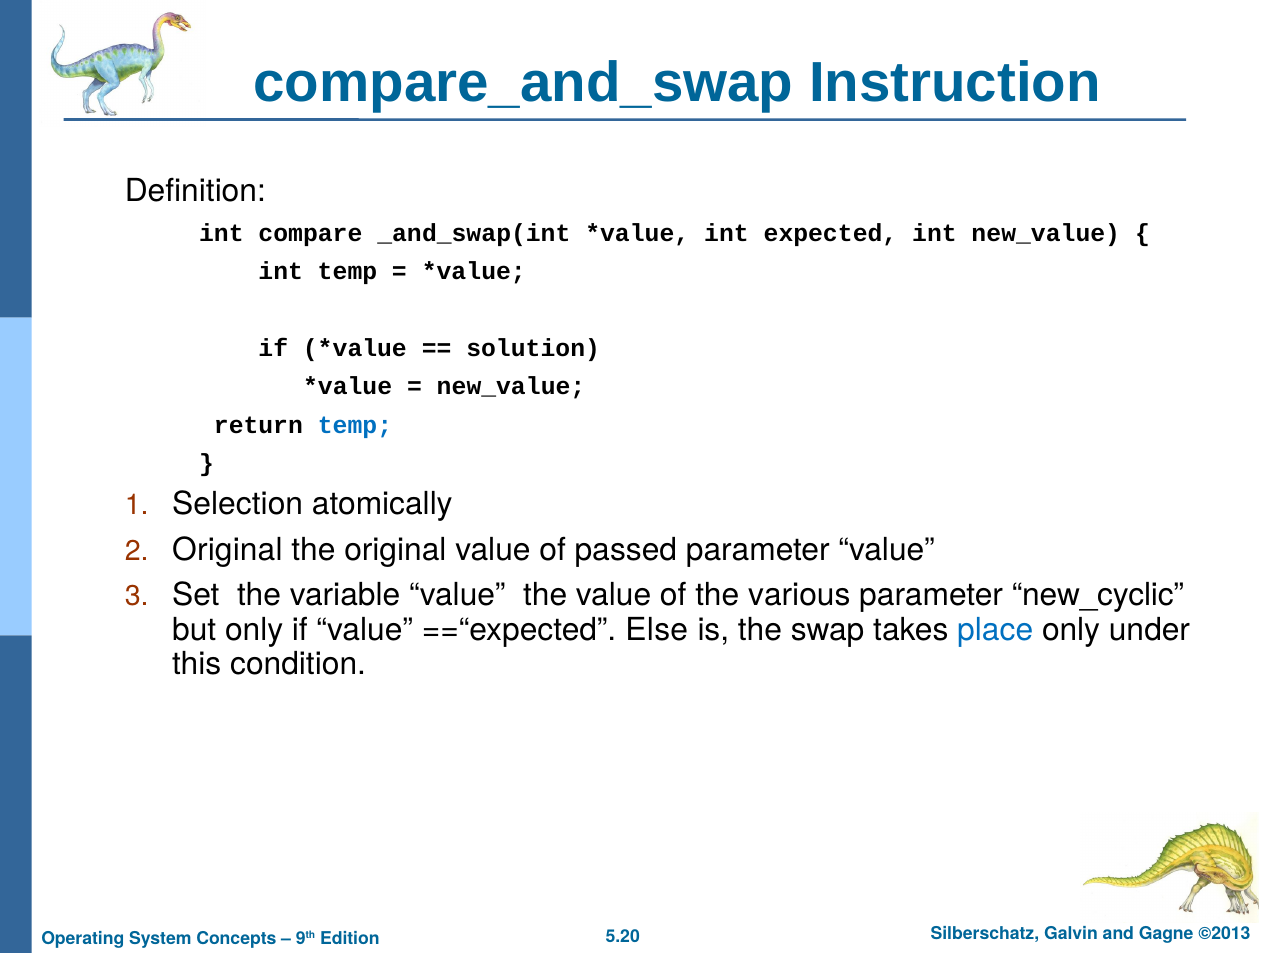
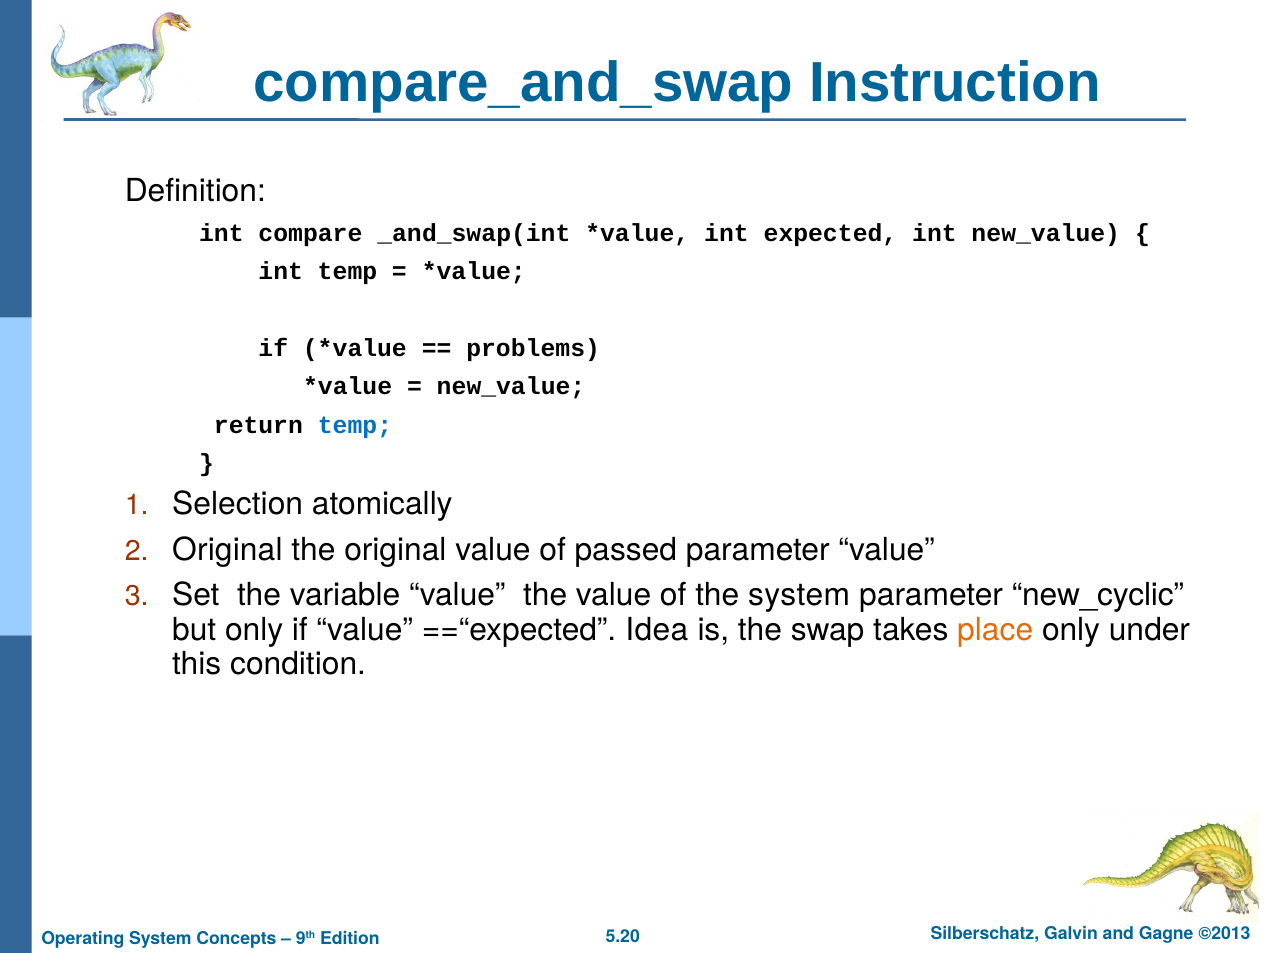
solution: solution -> problems
the various: various -> system
Else: Else -> Idea
place colour: blue -> orange
